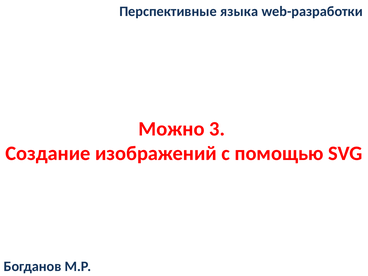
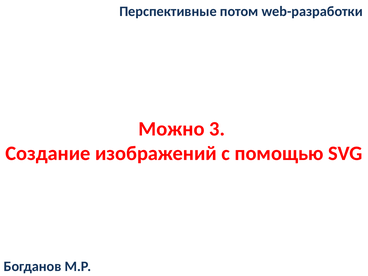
языка: языка -> потом
